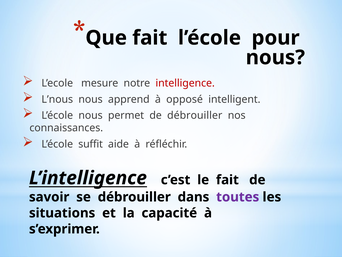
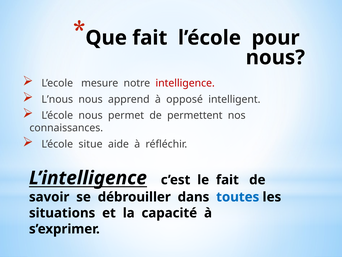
de débrouiller: débrouiller -> permettent
suffit: suffit -> situe
toutes colour: purple -> blue
